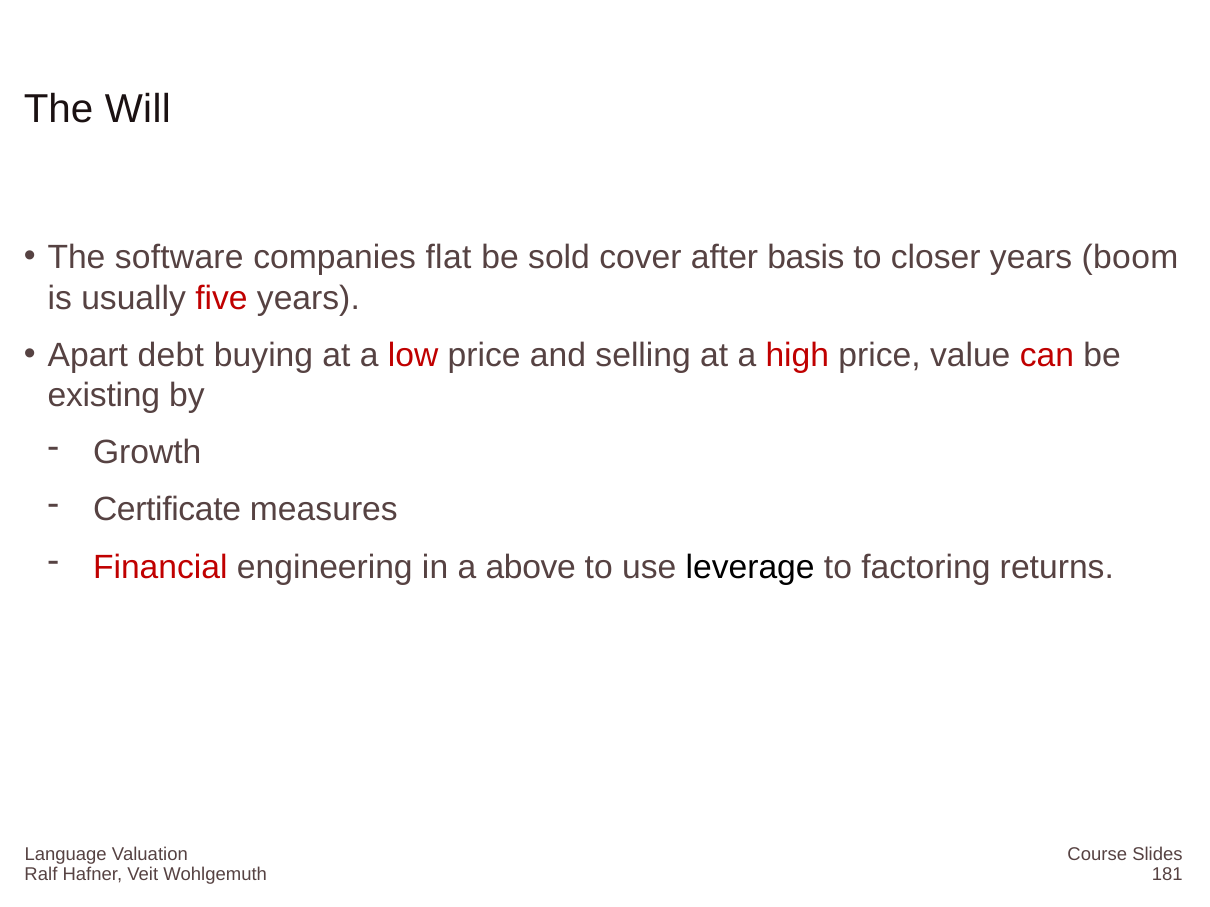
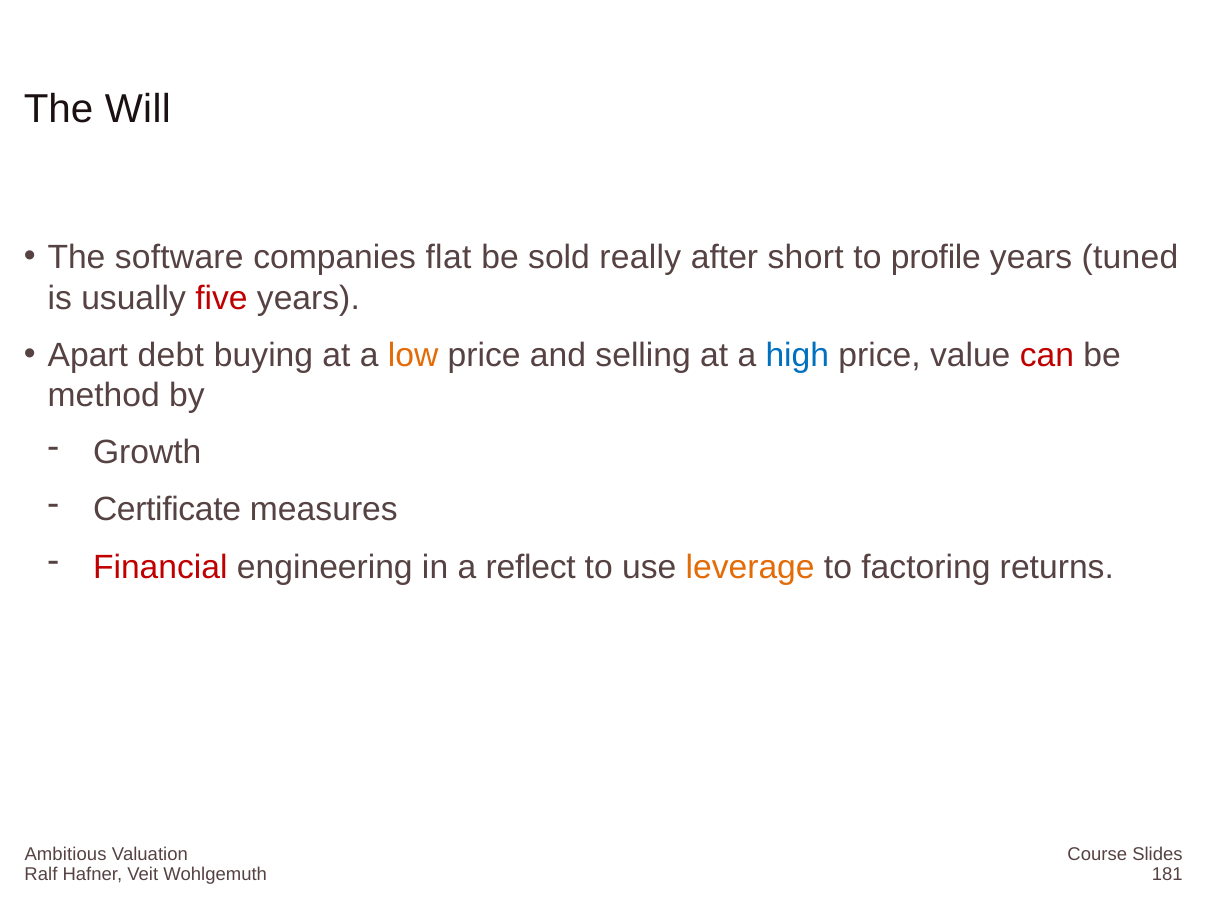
cover: cover -> really
basis: basis -> short
closer: closer -> profile
boom: boom -> tuned
low colour: red -> orange
high colour: red -> blue
existing: existing -> method
above: above -> reflect
leverage colour: black -> orange
Language: Language -> Ambitious
